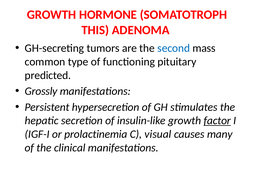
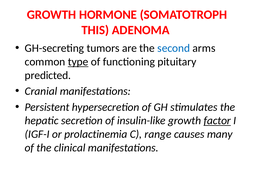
mass: mass -> arms
type underline: none -> present
Grossly: Grossly -> Cranial
visual: visual -> range
